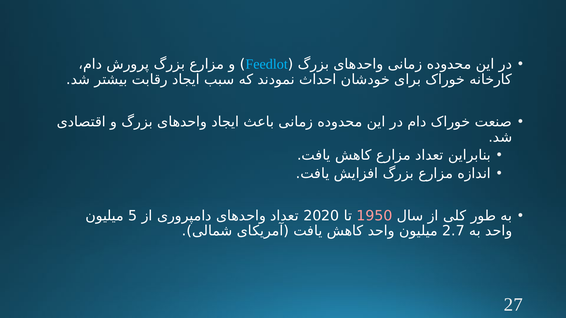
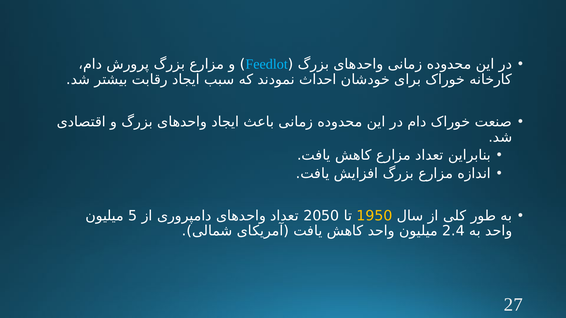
2020: 2020 -> 2050
1950 colour: pink -> yellow
2.7: 2.7 -> 2.4
